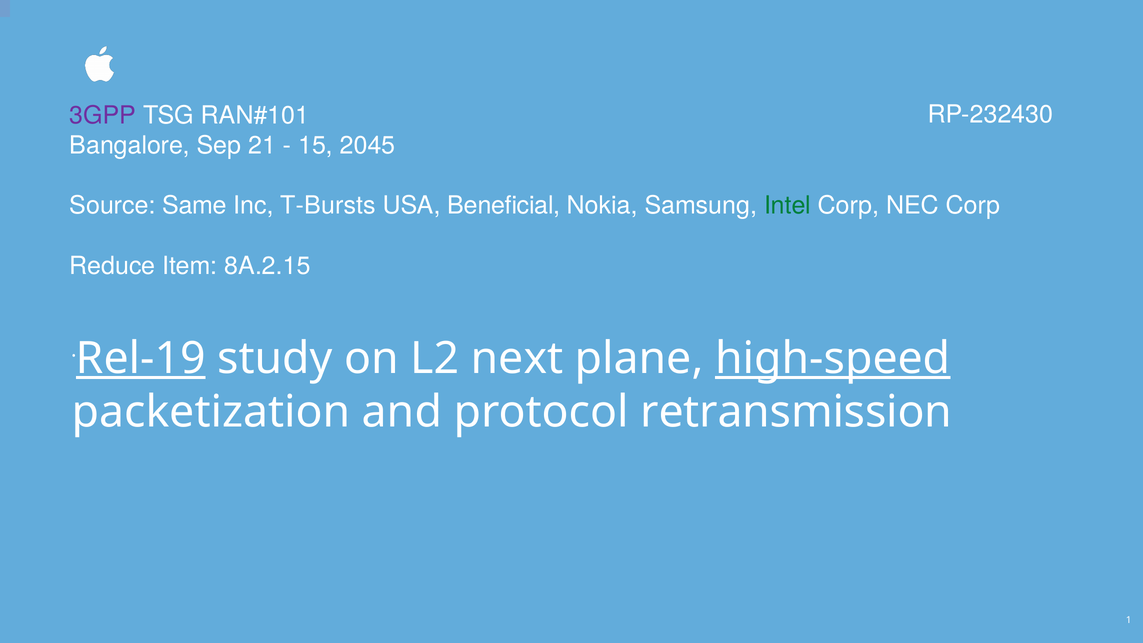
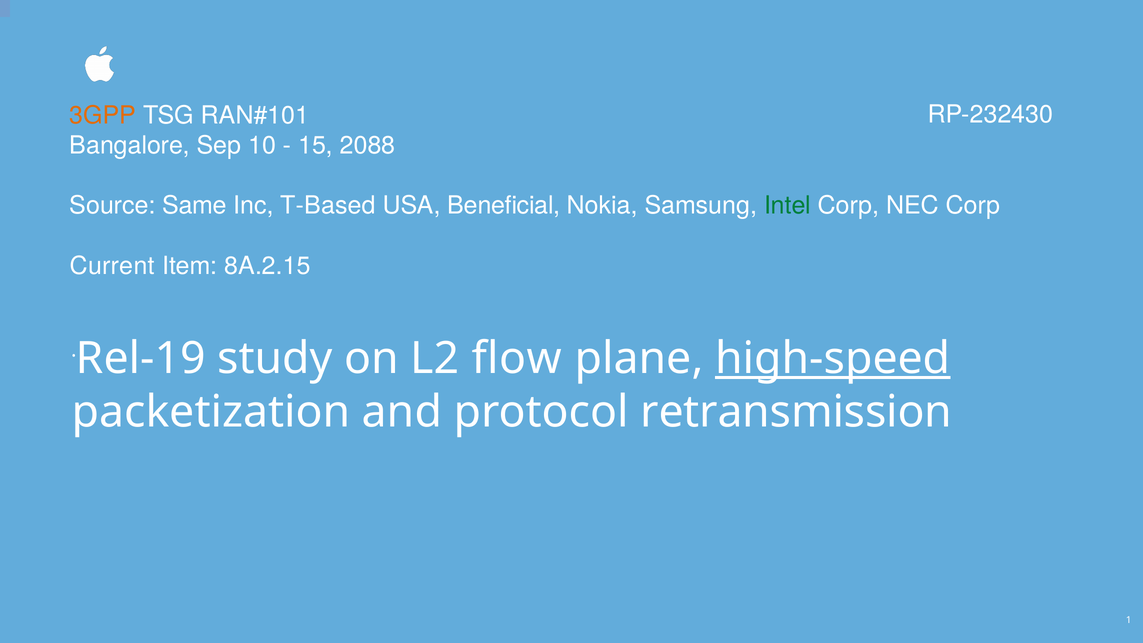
3GPP colour: purple -> orange
21: 21 -> 10
2045: 2045 -> 2088
T-Bursts: T-Bursts -> T-Based
Reduce: Reduce -> Current
Rel-19 underline: present -> none
next: next -> flow
